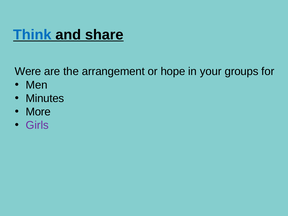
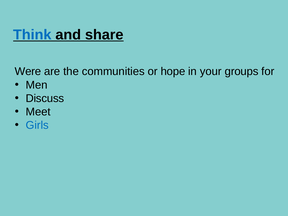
arrangement: arrangement -> communities
Minutes: Minutes -> Discuss
More: More -> Meet
Girls colour: purple -> blue
